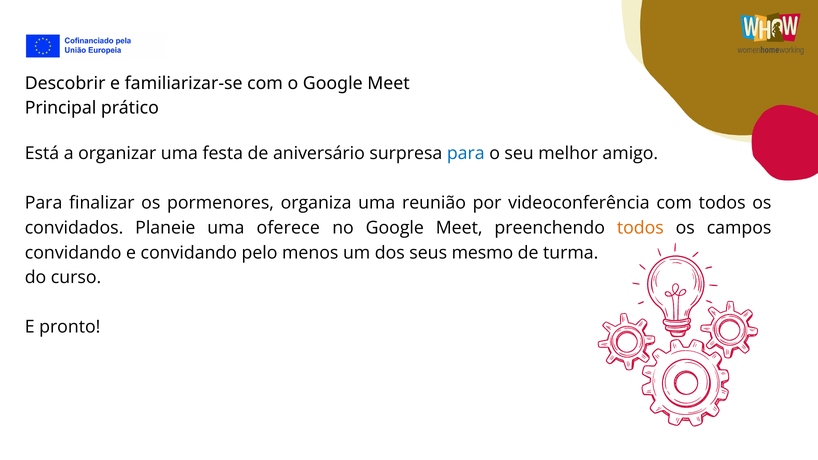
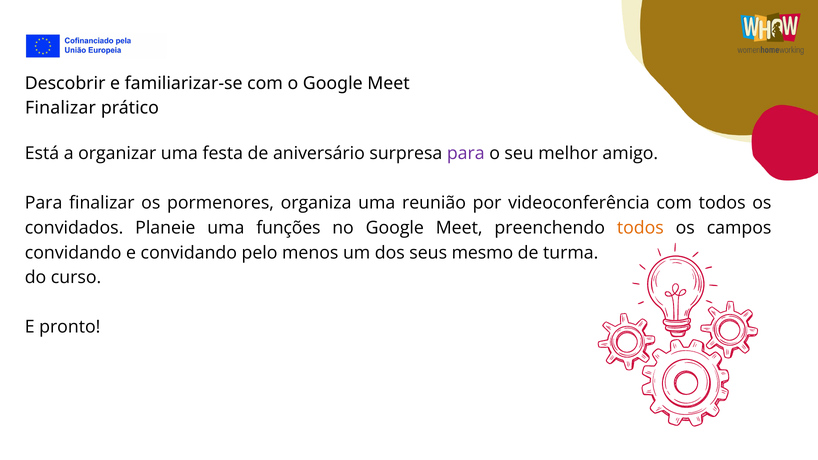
Principal at (61, 108): Principal -> Finalizar
para at (466, 153) colour: blue -> purple
oferece: oferece -> funções
